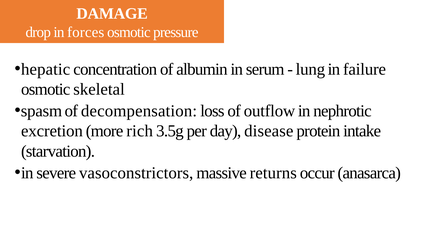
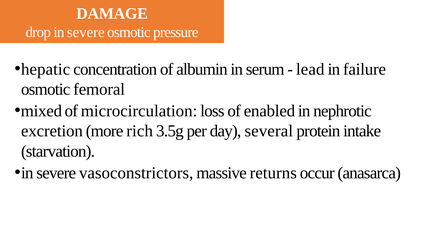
drop in forces: forces -> severe
lung: lung -> lead
skeletal: skeletal -> femoral
spasm: spasm -> mixed
decompensation: decompensation -> microcirculation
outflow: outflow -> enabled
disease: disease -> several
